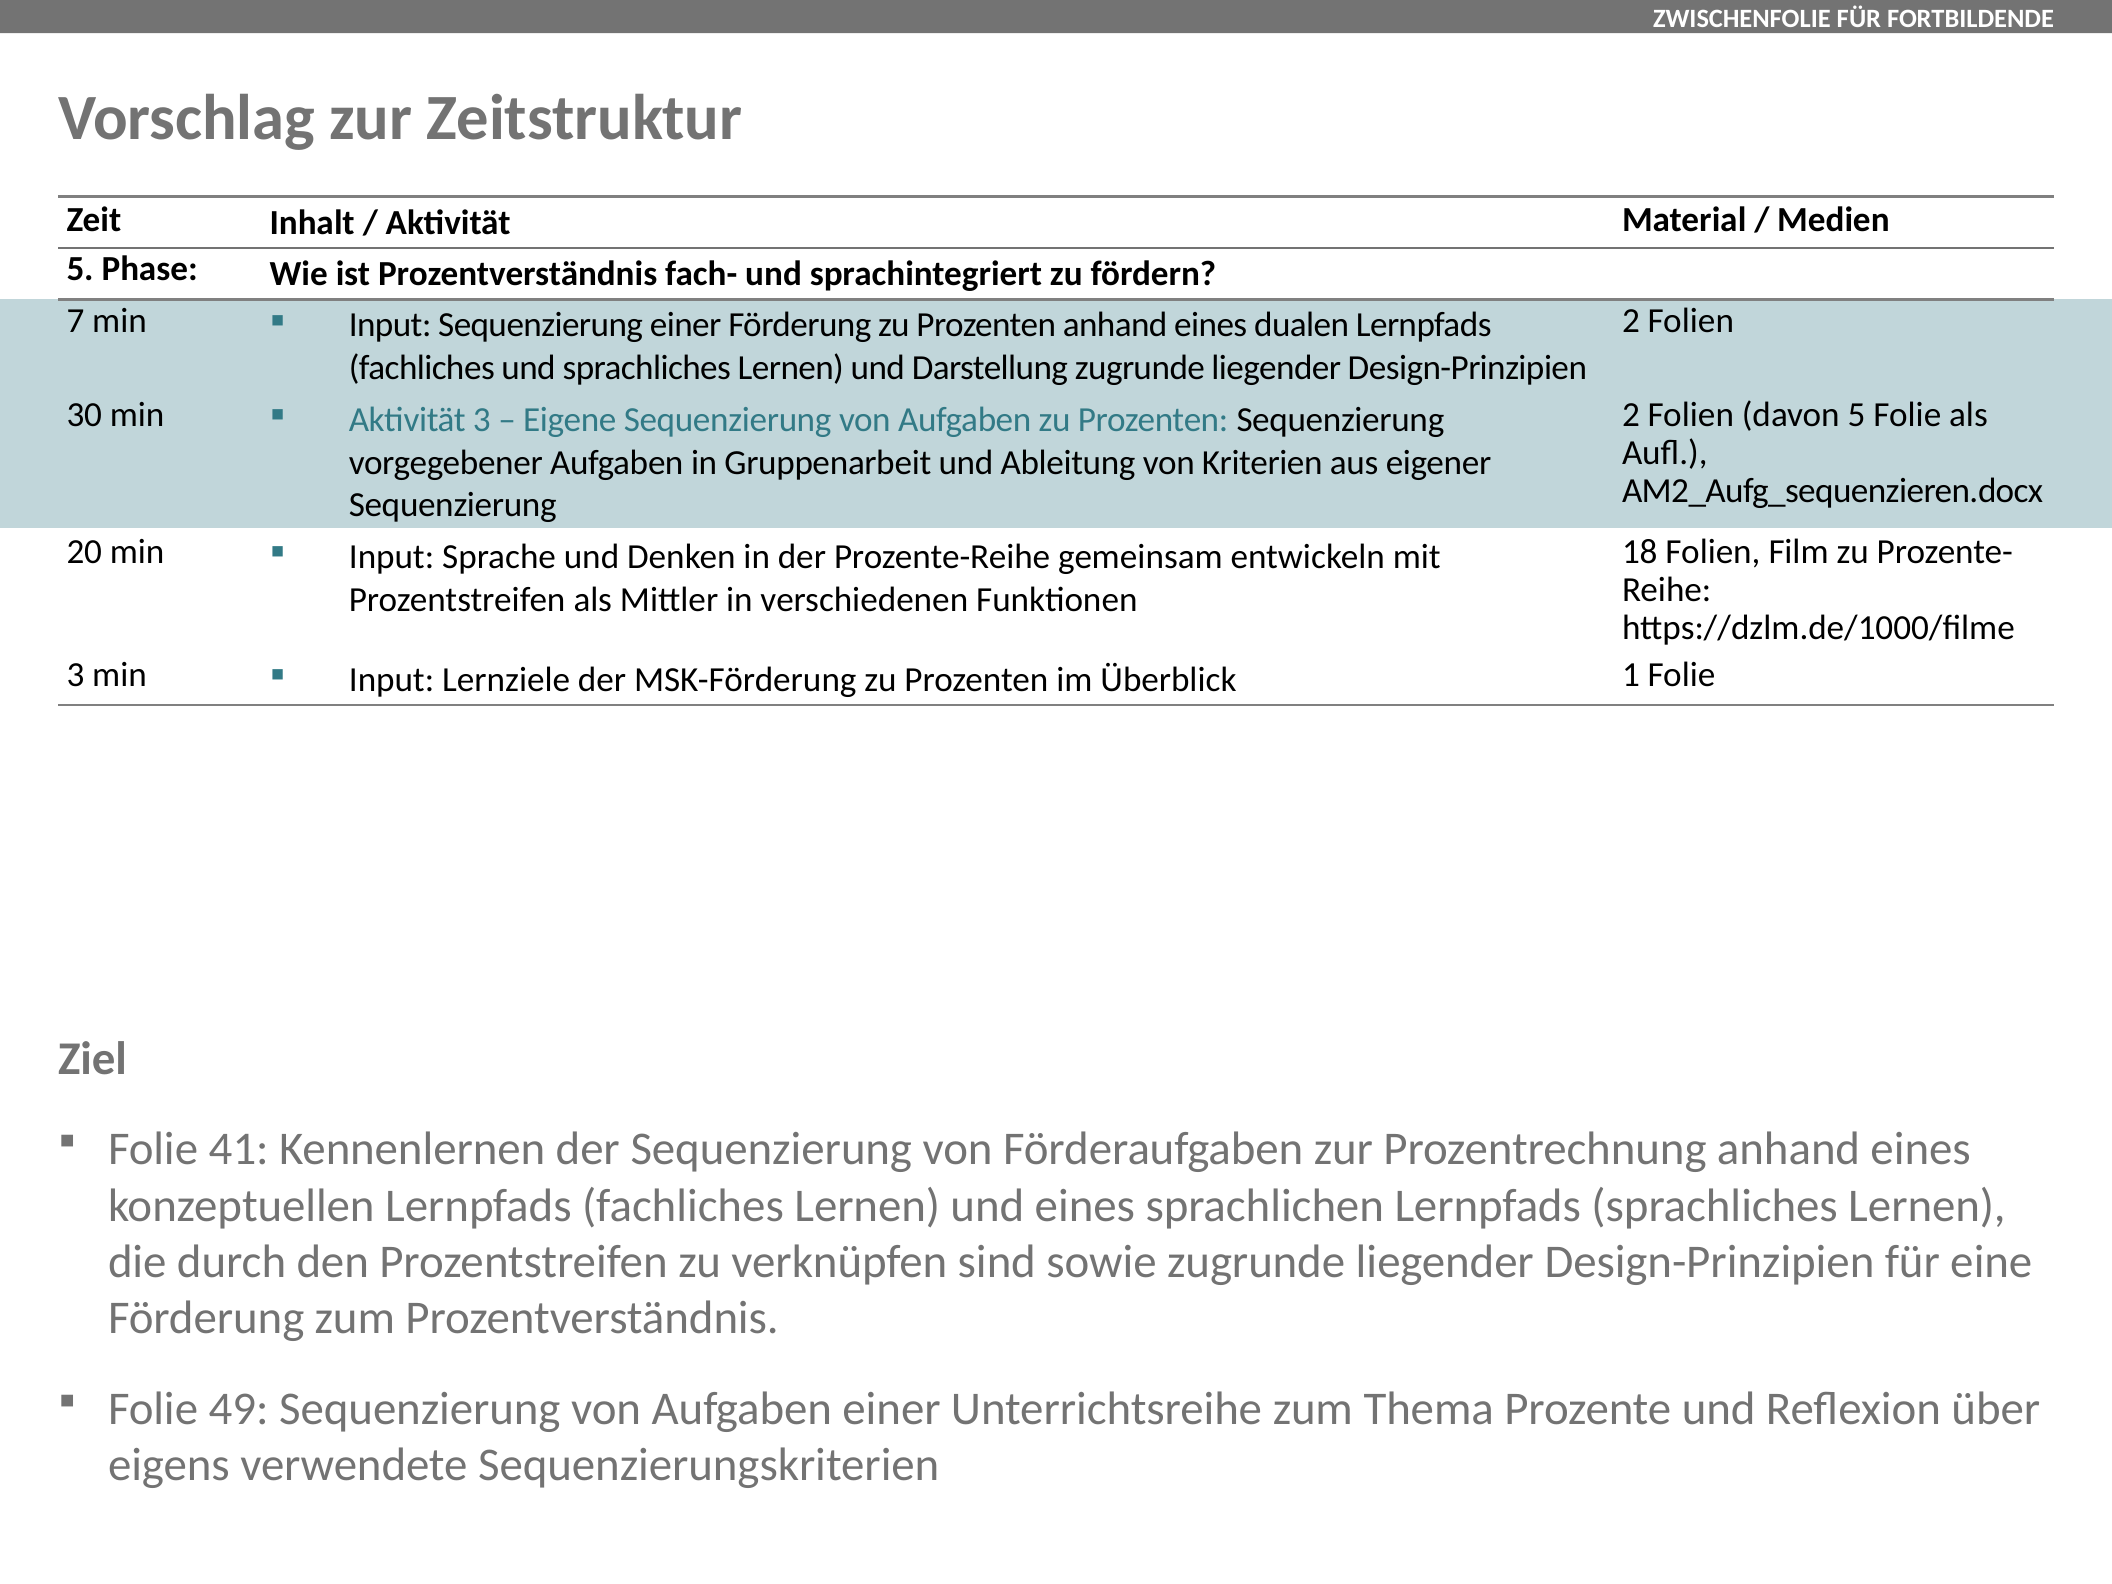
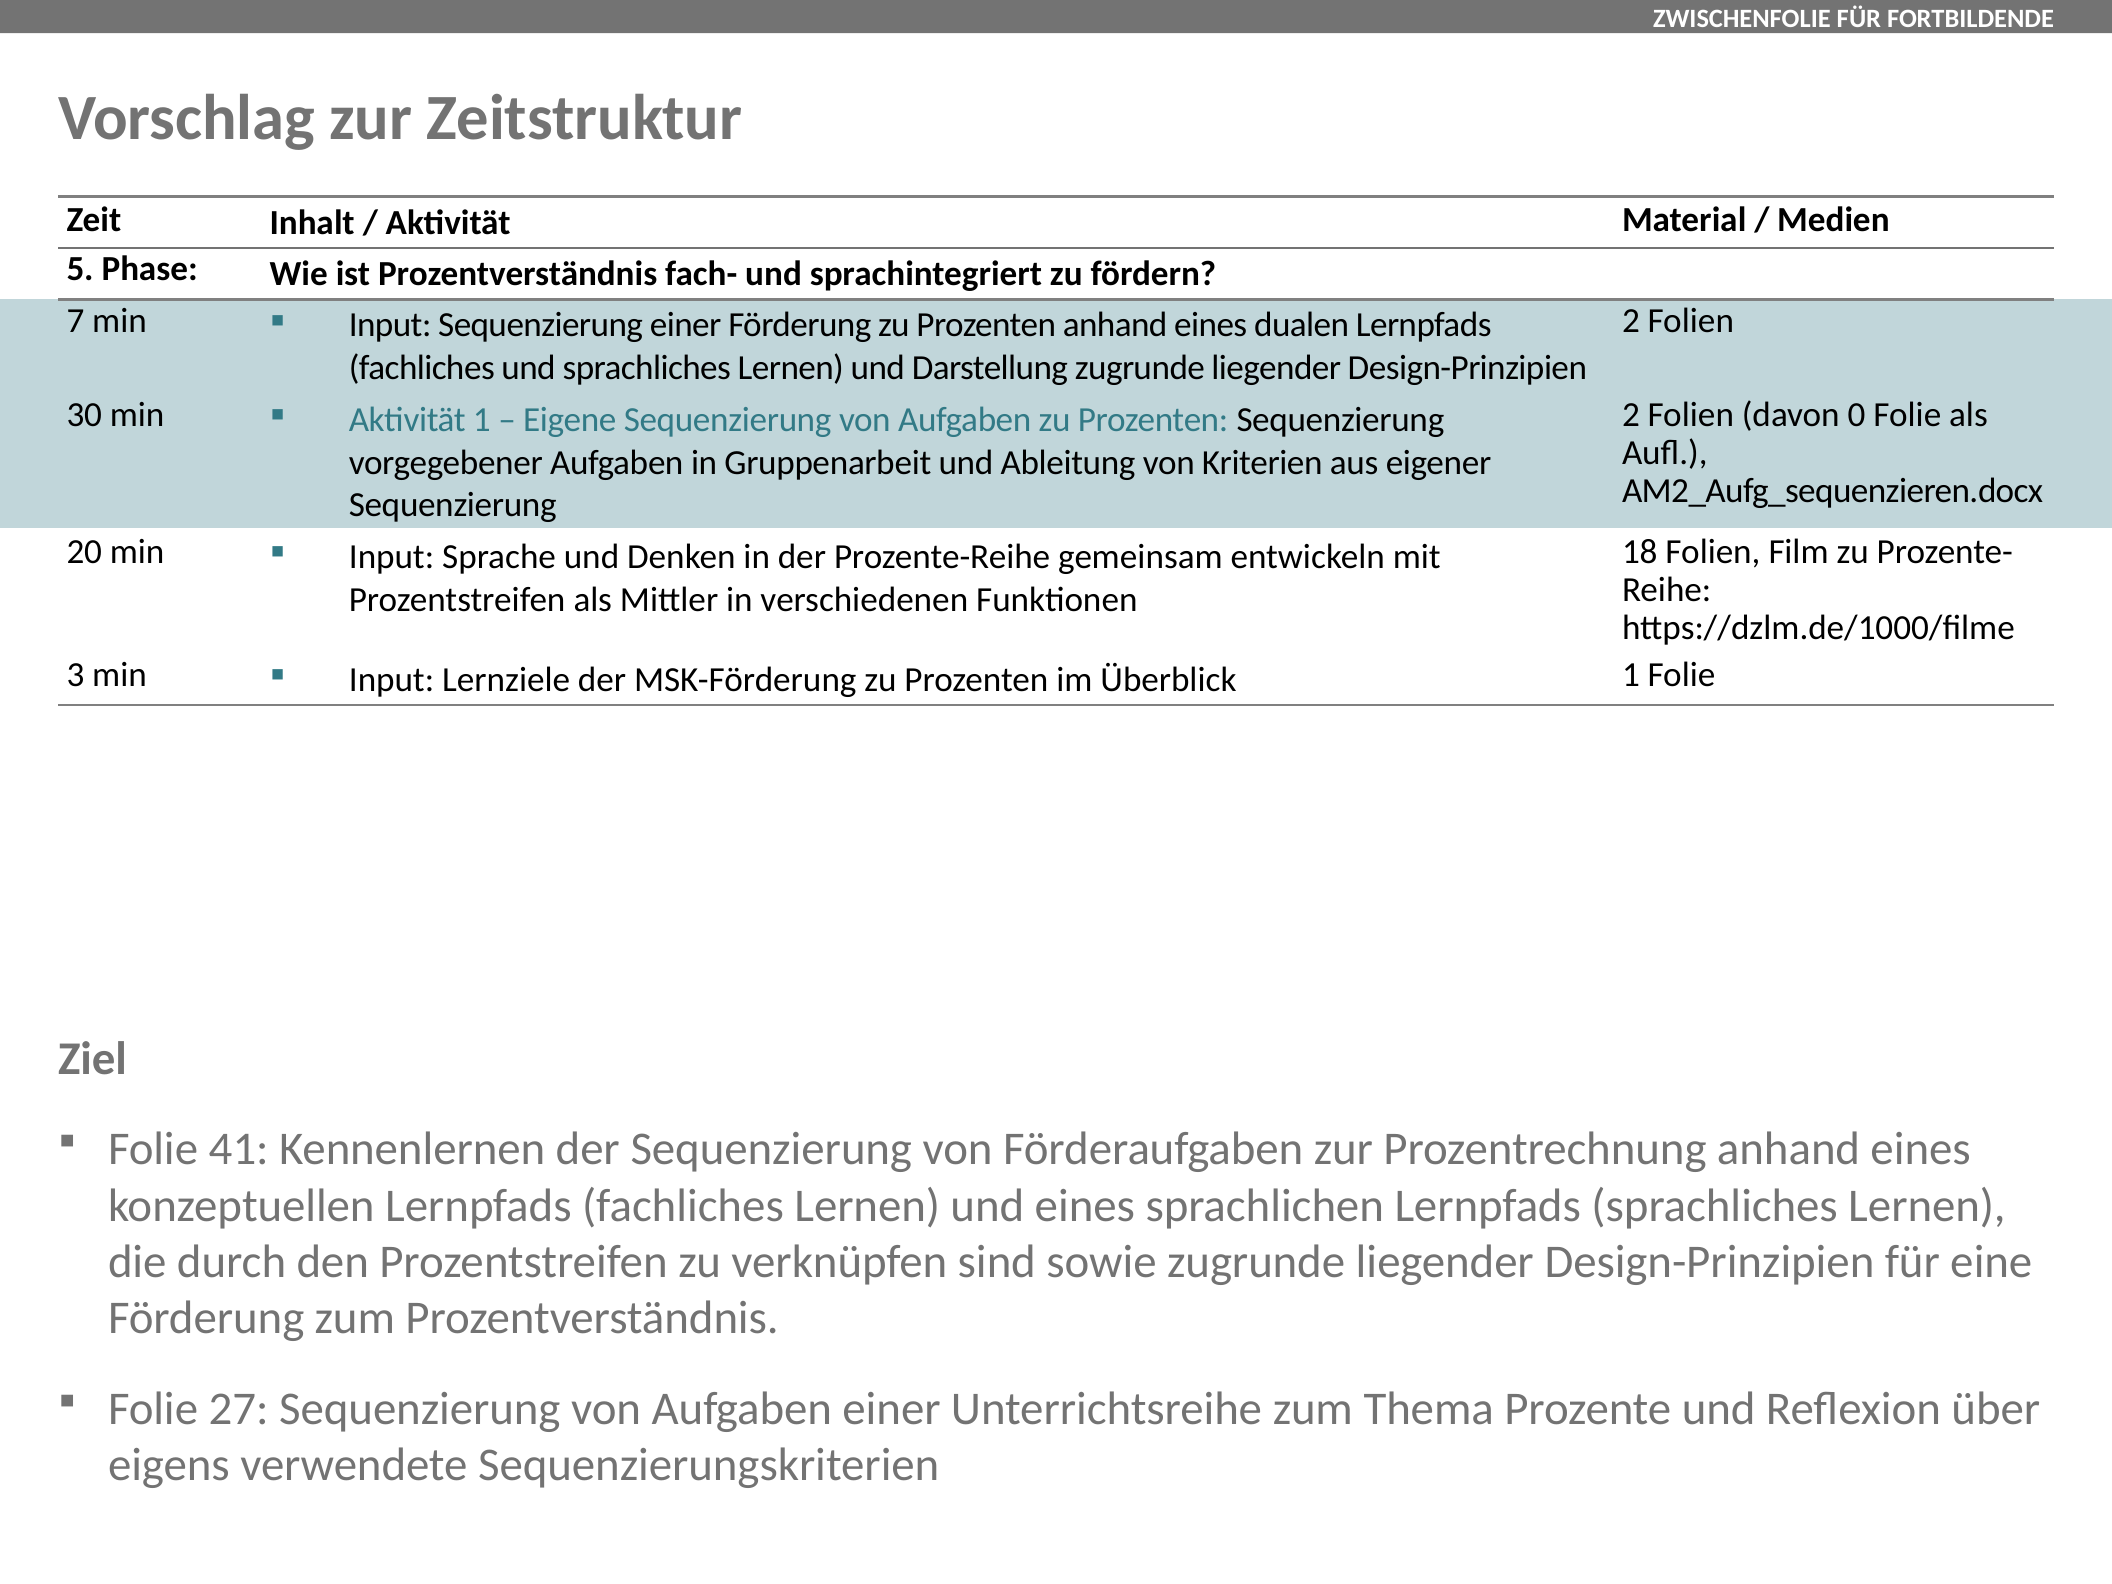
Aktivität 3: 3 -> 1
davon 5: 5 -> 0
49: 49 -> 27
